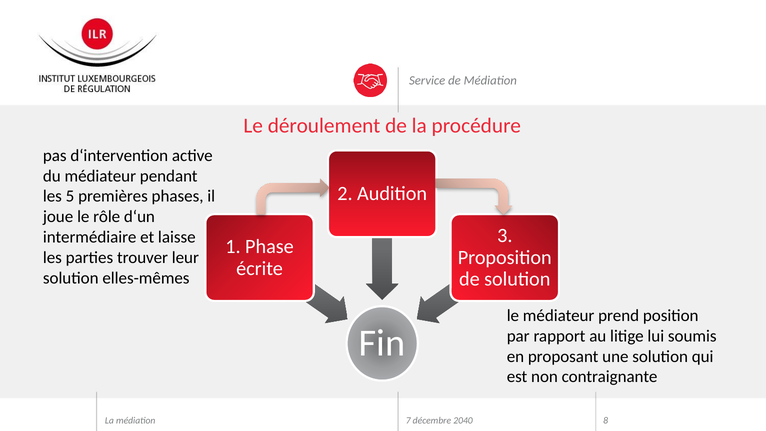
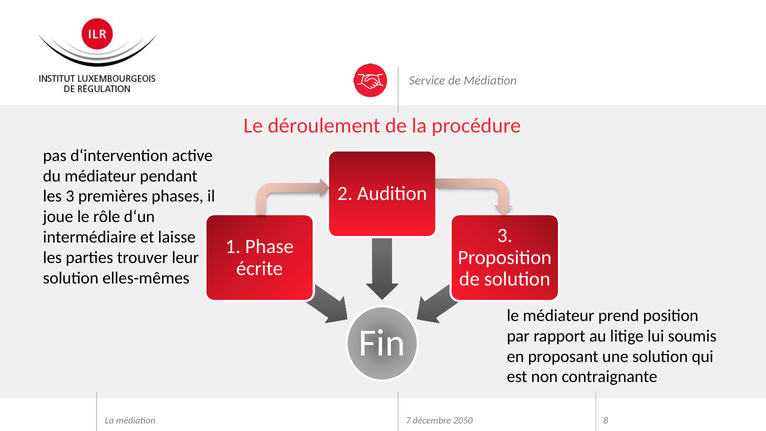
les 5: 5 -> 3
2040: 2040 -> 2050
